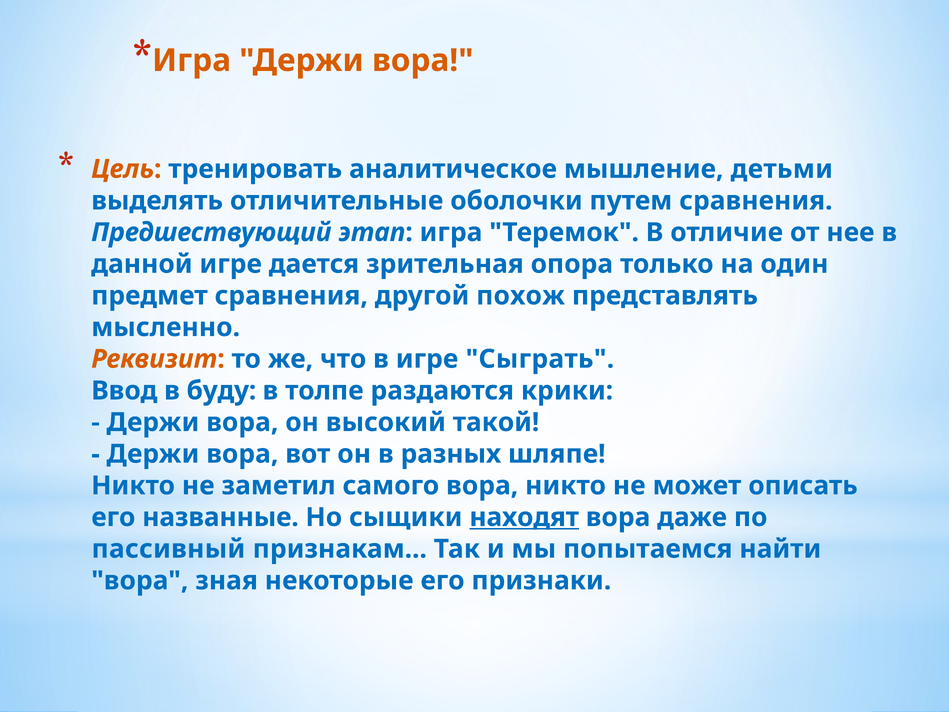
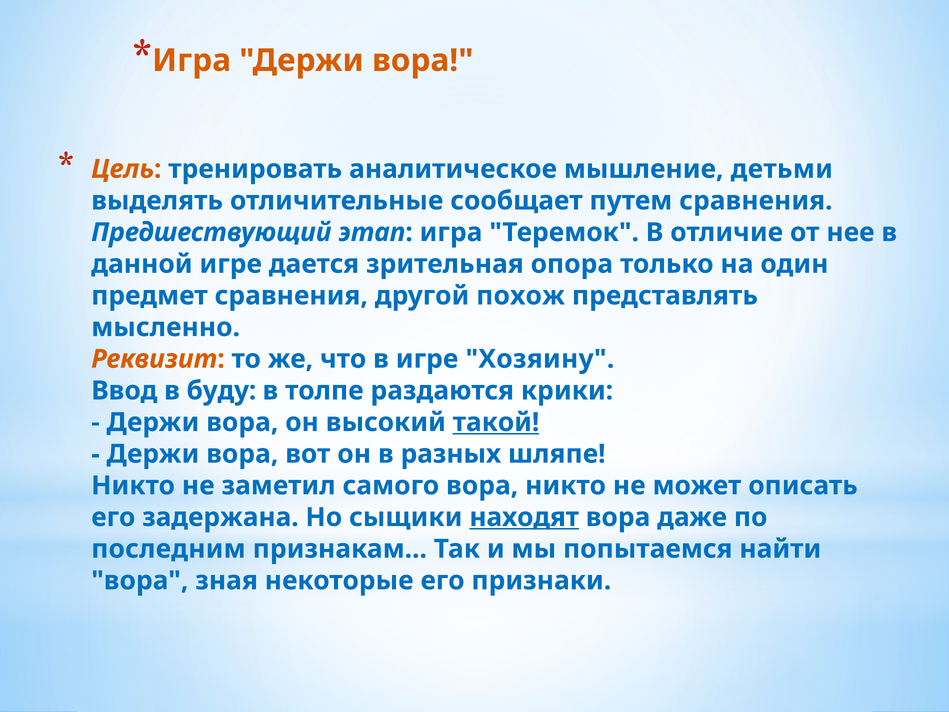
оболочки: оболочки -> сообщает
Сыграть: Сыграть -> Хозяину
такой underline: none -> present
названные: названные -> задержана
пассивный: пассивный -> последним
